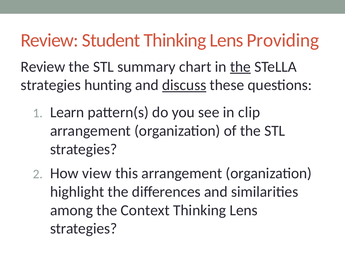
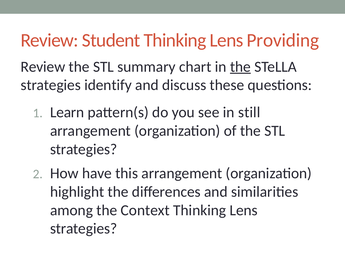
hunting: hunting -> identify
discuss underline: present -> none
clip: clip -> still
view: view -> have
